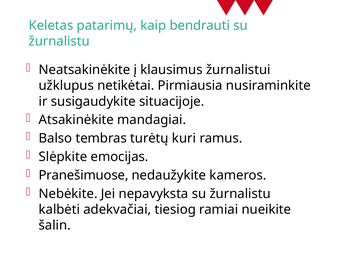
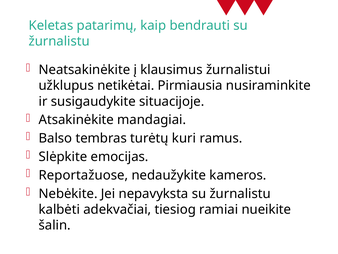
Pranešimuose: Pranešimuose -> Reportažuose
